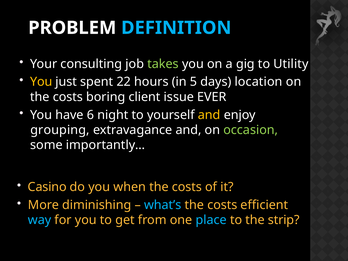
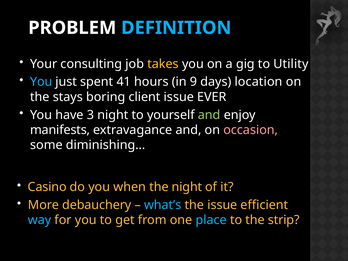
takes colour: light green -> yellow
You at (41, 82) colour: yellow -> light blue
22: 22 -> 41
5: 5 -> 9
costs at (68, 97): costs -> stays
6: 6 -> 3
and at (209, 115) colour: yellow -> light green
grouping: grouping -> manifests
occasion colour: light green -> pink
importantly…: importantly… -> diminishing…
costs at (187, 187): costs -> night
diminishing: diminishing -> debauchery
costs at (222, 205): costs -> issue
